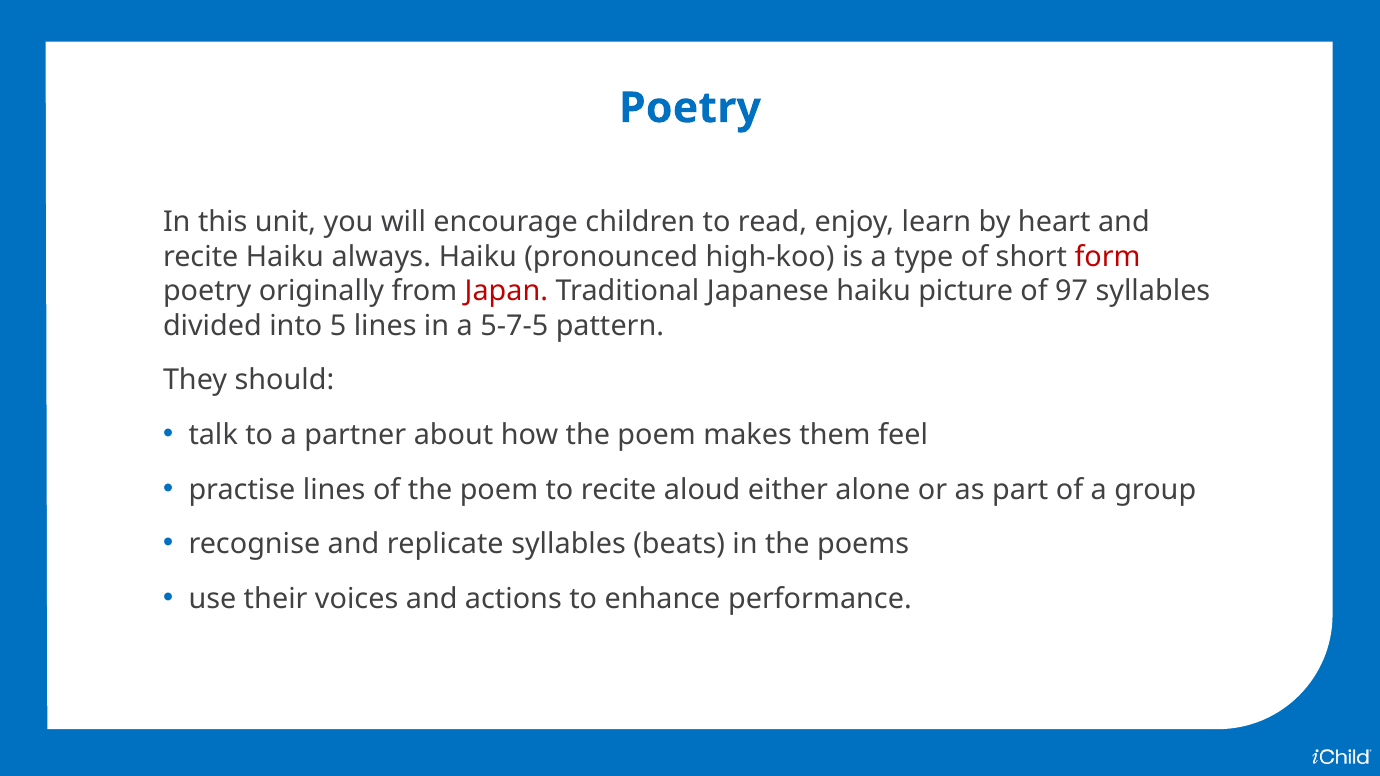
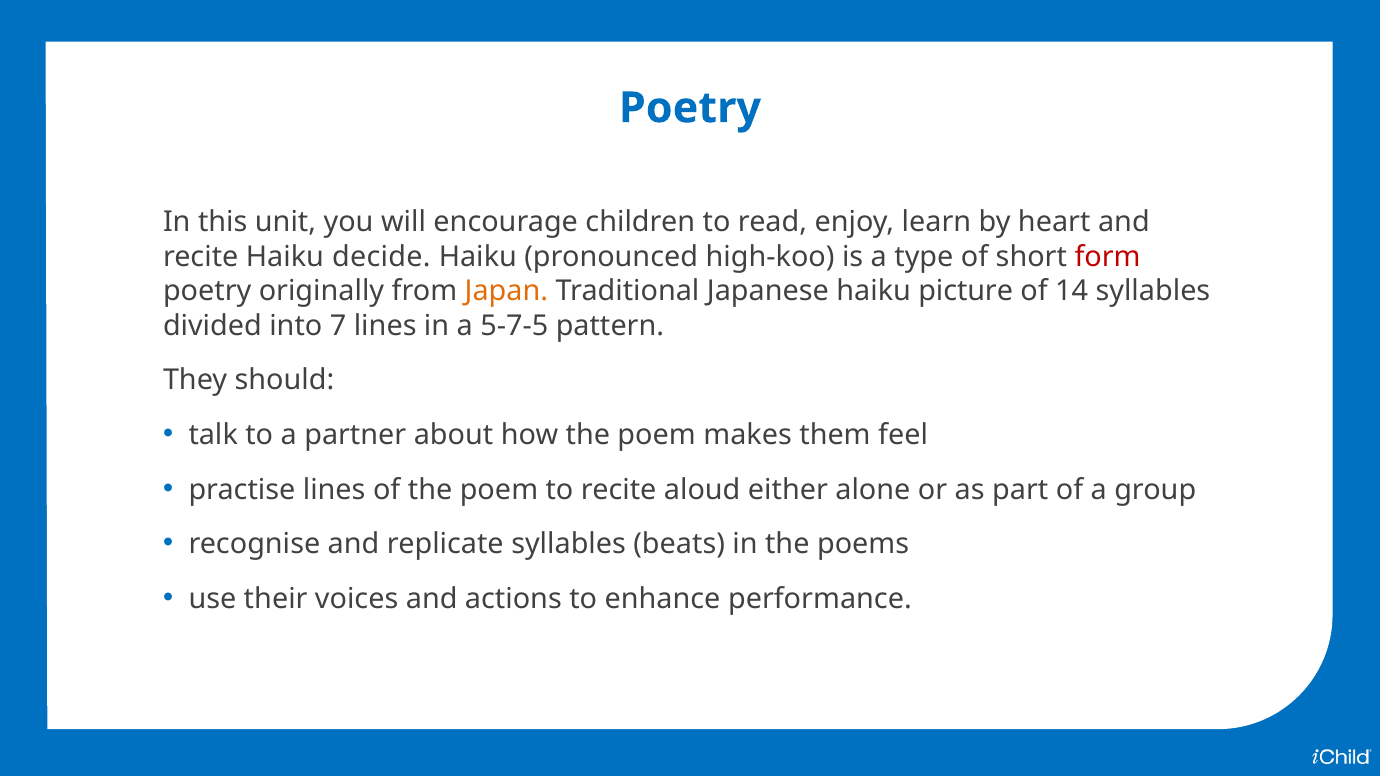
always: always -> decide
Japan colour: red -> orange
97: 97 -> 14
5: 5 -> 7
